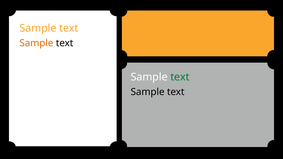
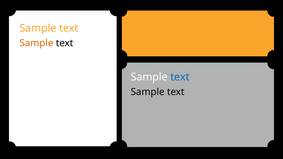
text at (180, 77) colour: green -> blue
